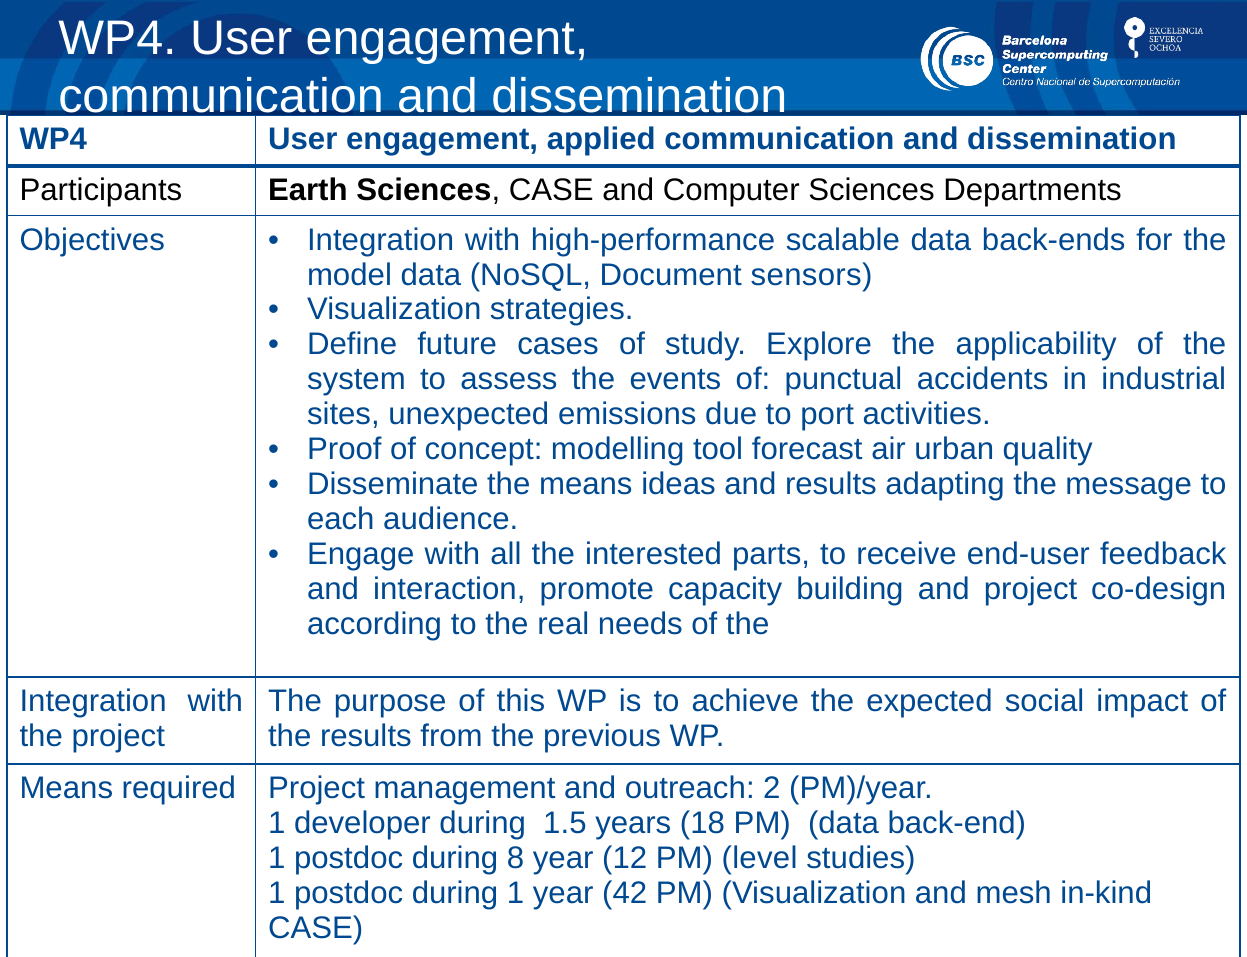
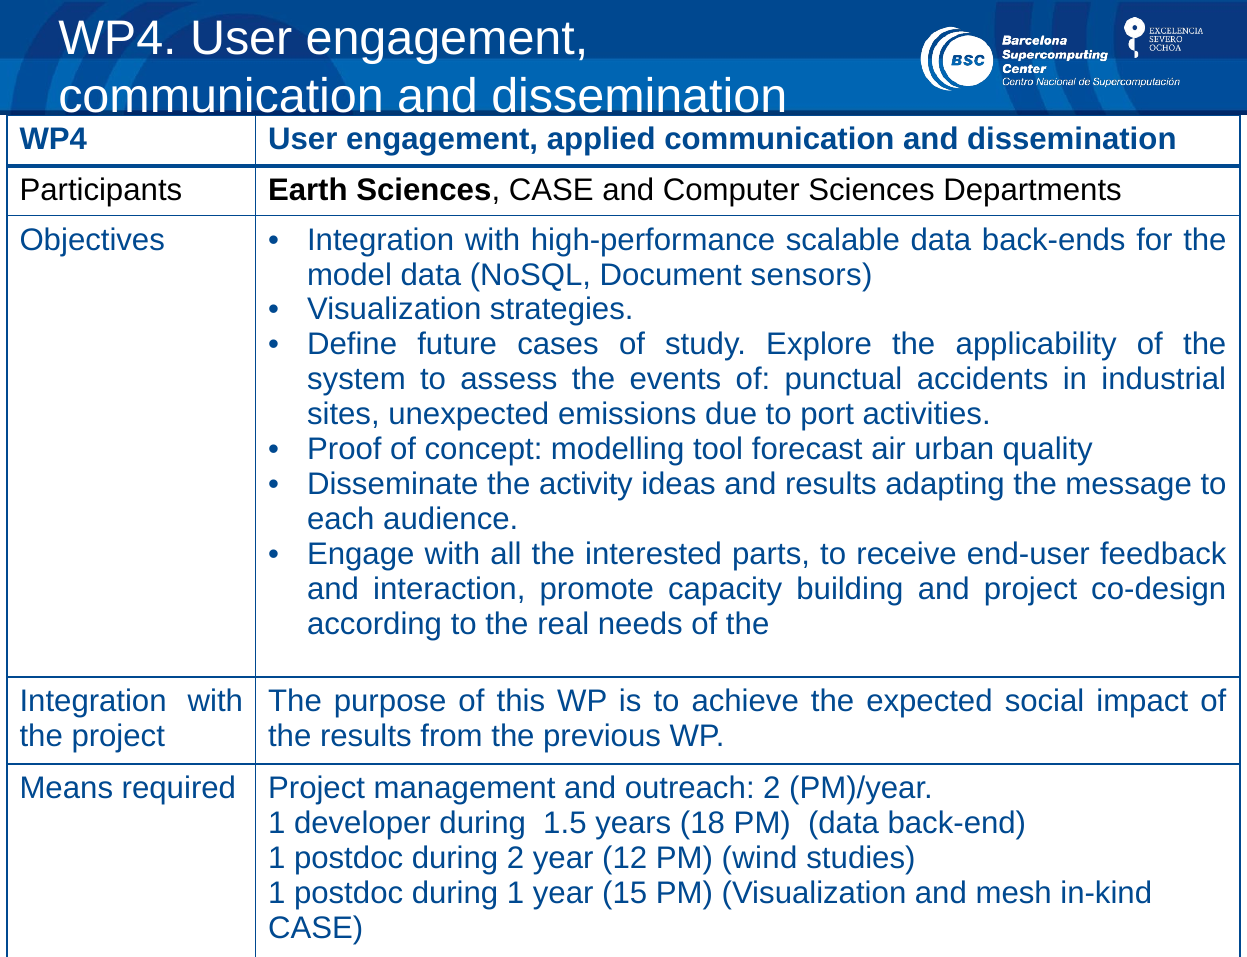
the means: means -> activity
during 8: 8 -> 2
level: level -> wind
42: 42 -> 15
